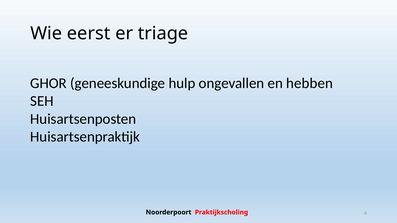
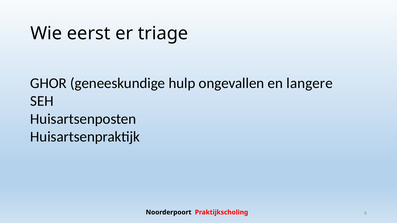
hebben: hebben -> langere
